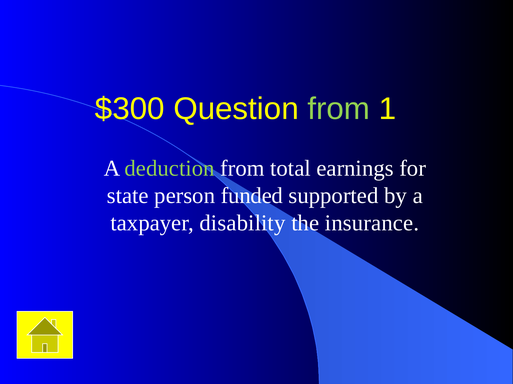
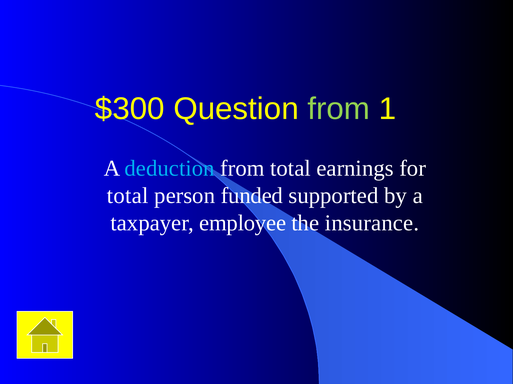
deduction colour: light green -> light blue
state at (128, 196): state -> total
disability: disability -> employee
